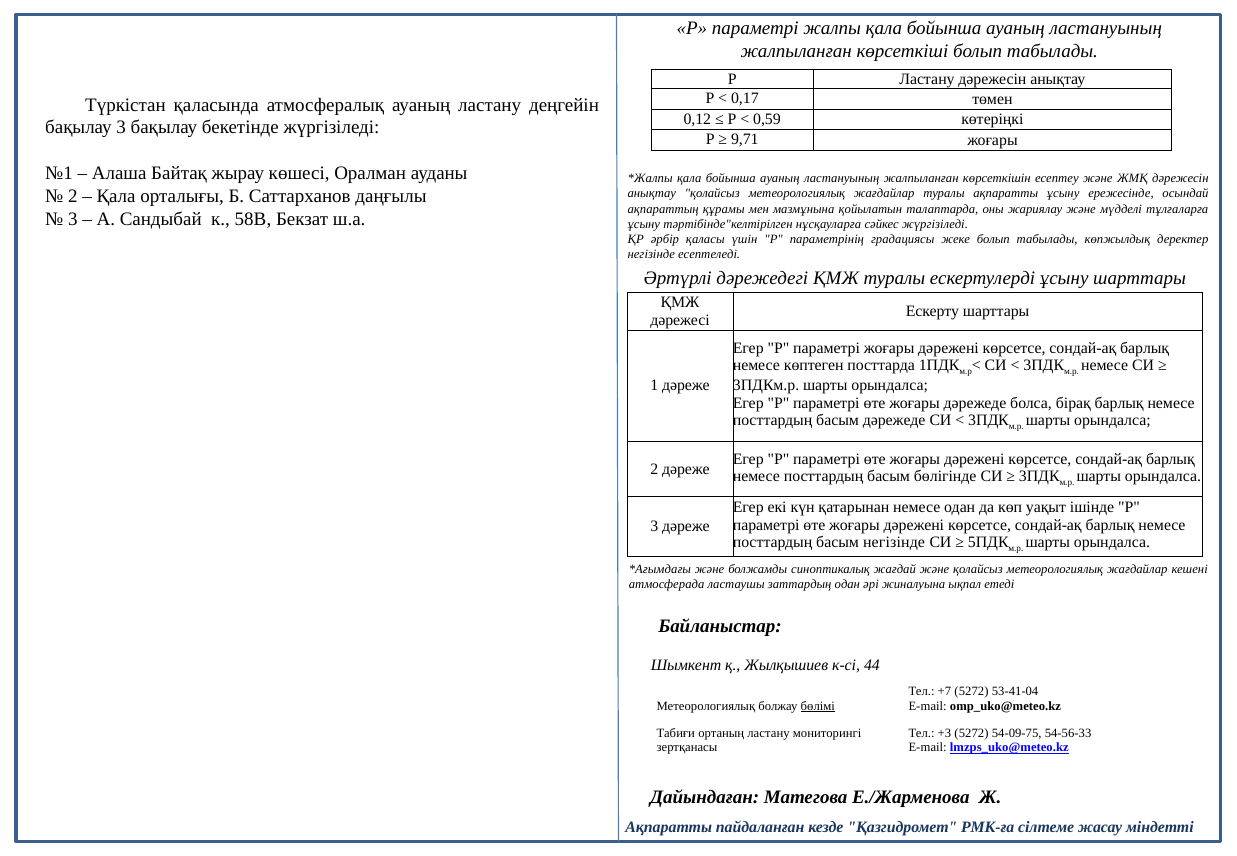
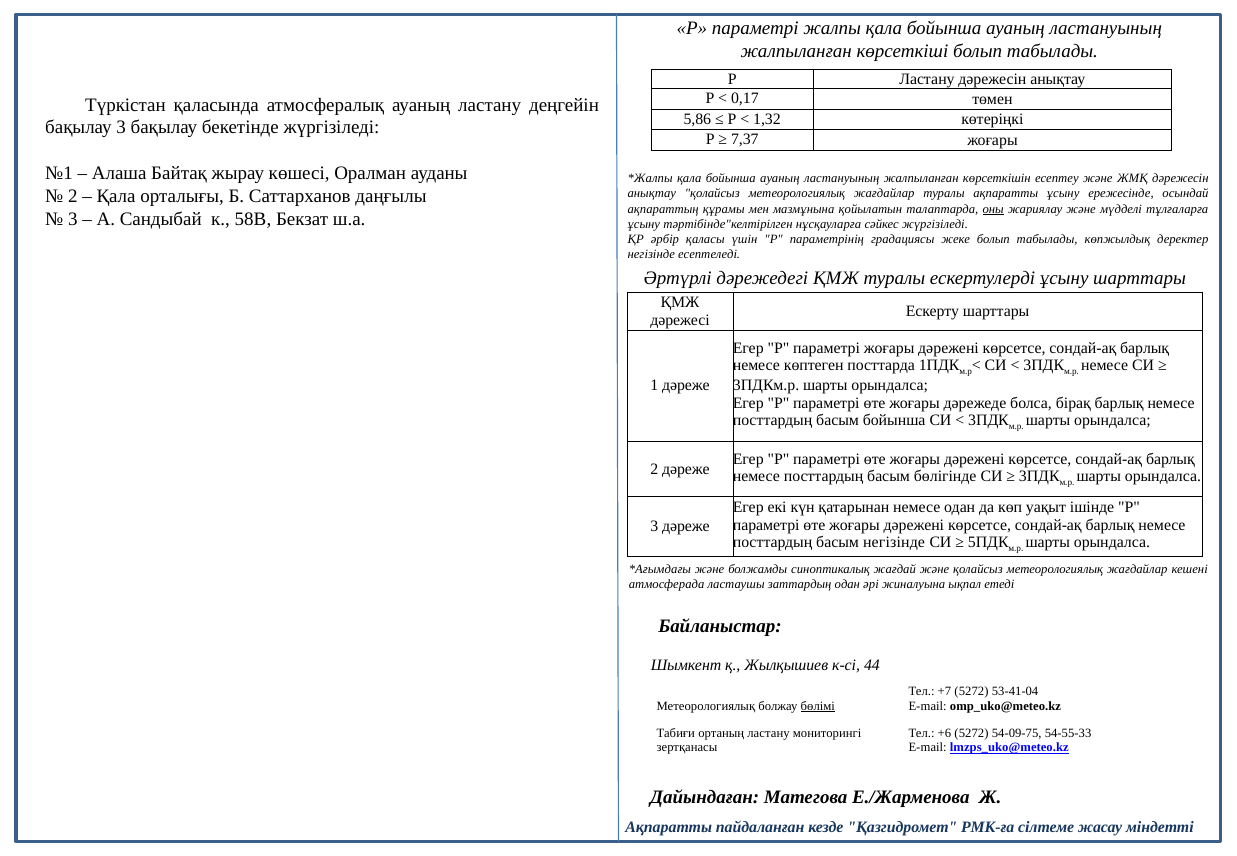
0,12: 0,12 -> 5,86
0,59: 0,59 -> 1,32
9,71: 9,71 -> 7,37
оны underline: none -> present
басым дәрежеде: дәрежеде -> бойынша
+3: +3 -> +6
54-56-33: 54-56-33 -> 54-55-33
